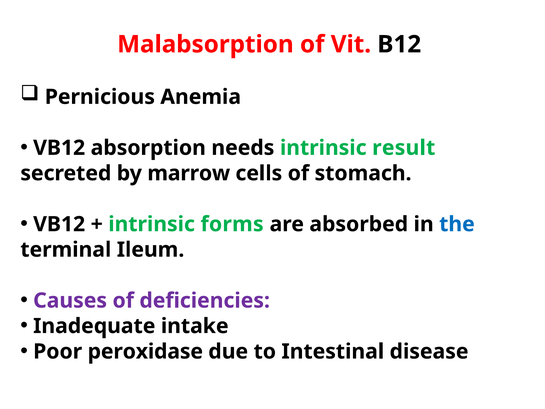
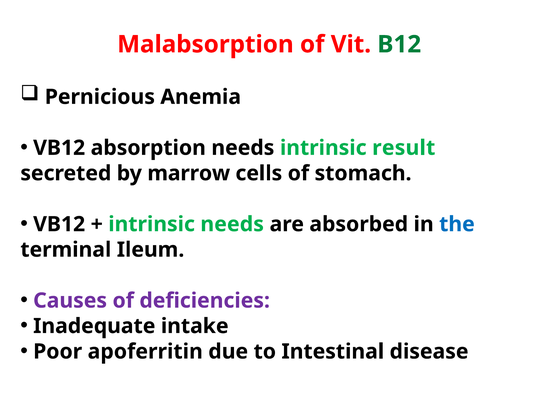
B12 colour: black -> green
intrinsic forms: forms -> needs
peroxidase: peroxidase -> apoferritin
